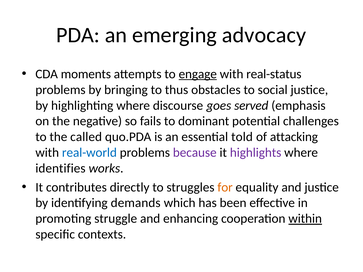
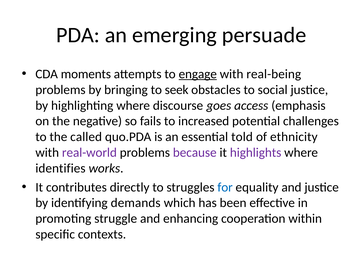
advocacy: advocacy -> persuade
real-status: real-status -> real-being
thus: thus -> seek
served: served -> access
dominant: dominant -> increased
attacking: attacking -> ethnicity
real-world colour: blue -> purple
for colour: orange -> blue
within underline: present -> none
